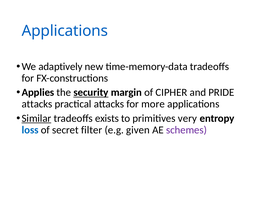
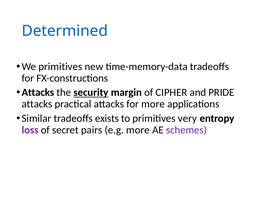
Applications at (65, 31): Applications -> Determined
We adaptively: adaptively -> primitives
Applies at (38, 93): Applies -> Attacks
Similar underline: present -> none
loss colour: blue -> purple
filter: filter -> pairs
e.g given: given -> more
